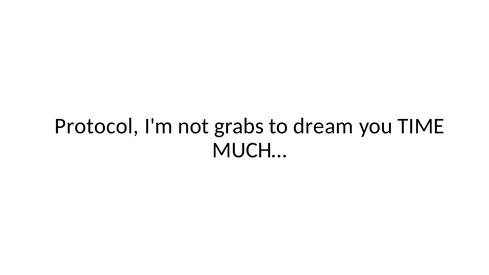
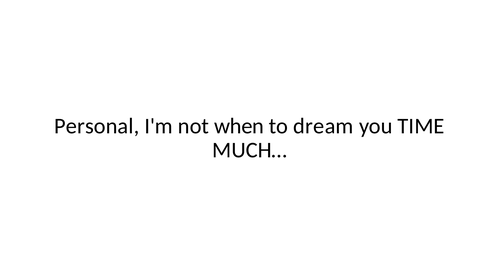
Protocol: Protocol -> Personal
grabs: grabs -> when
